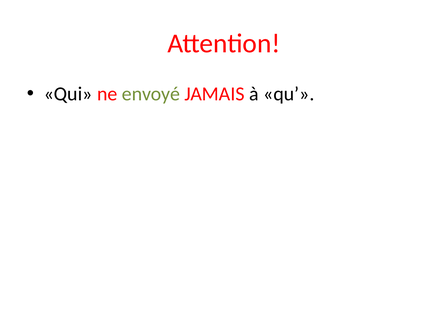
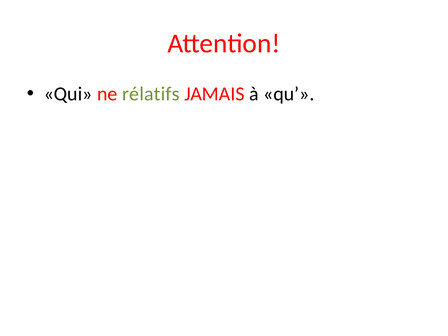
envoyé: envoyé -> rélatifs
